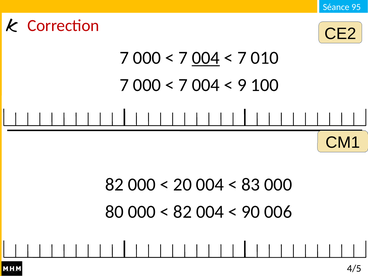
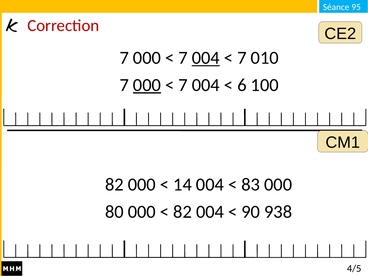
000 at (147, 85) underline: none -> present
9: 9 -> 6
20: 20 -> 14
006: 006 -> 938
